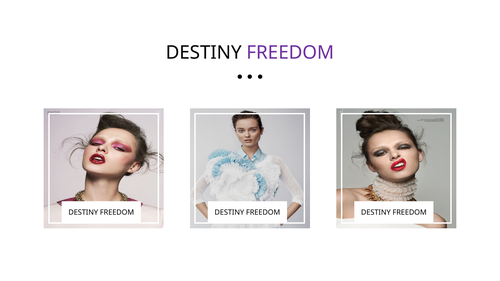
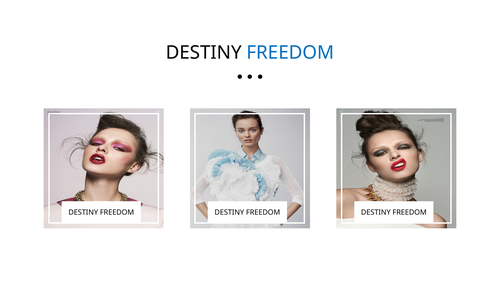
FREEDOM at (290, 53) colour: purple -> blue
